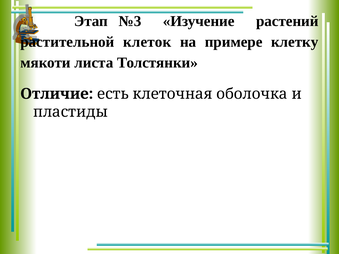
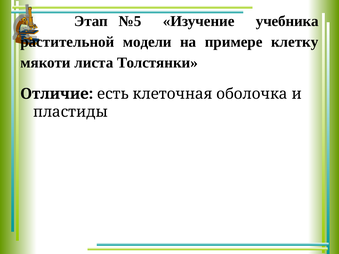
№3: №3 -> №5
растений: растений -> учебника
клеток: клеток -> модели
